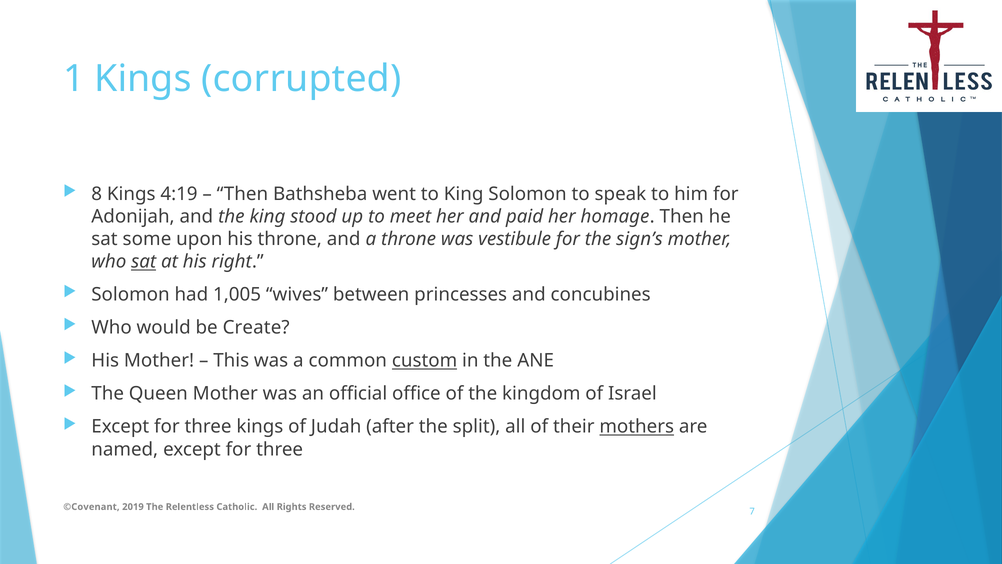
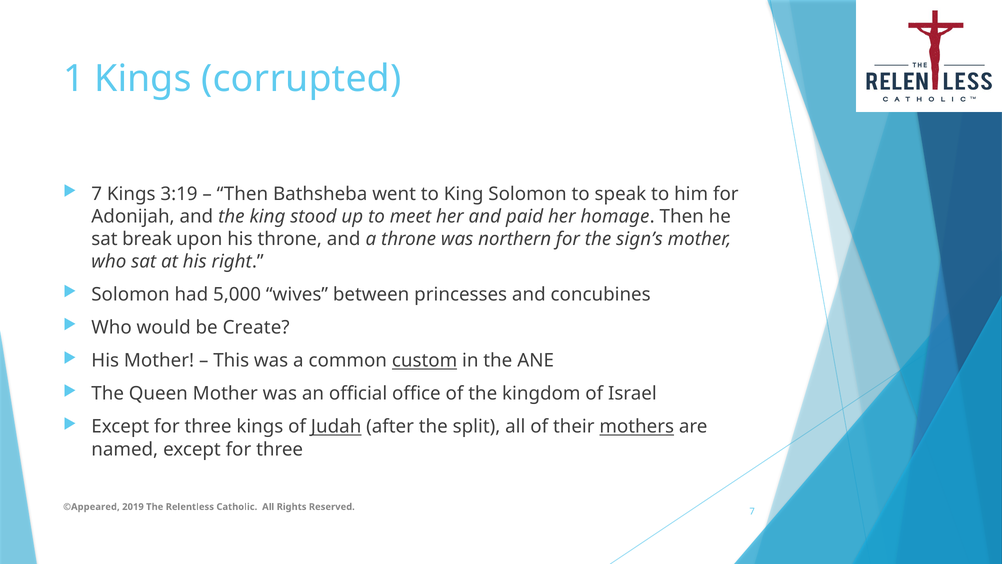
8 at (97, 194): 8 -> 7
4:19: 4:19 -> 3:19
some: some -> break
vestibule: vestibule -> northern
sat at (144, 262) underline: present -> none
1,005: 1,005 -> 5,000
Judah underline: none -> present
©Covenant: ©Covenant -> ©Appeared
